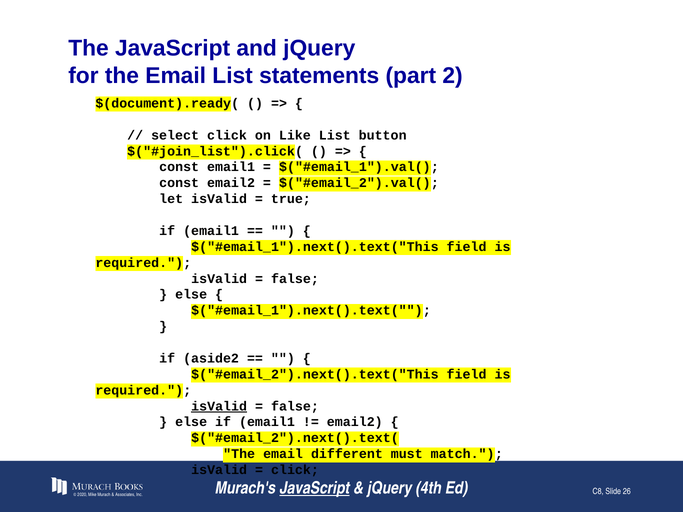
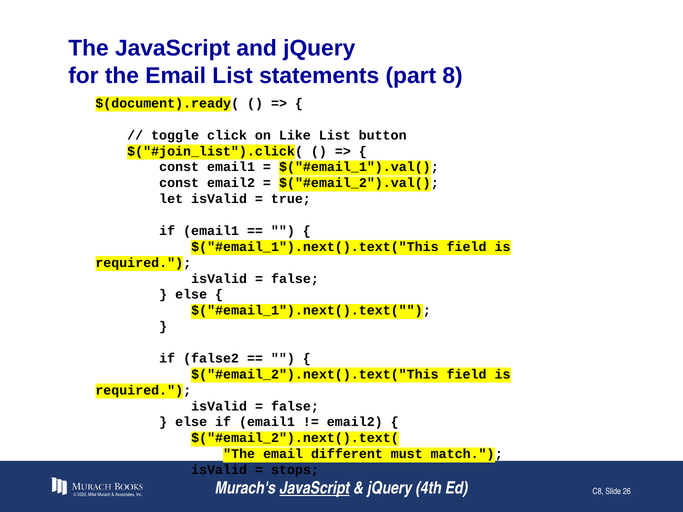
2: 2 -> 8
select: select -> toggle
aside2: aside2 -> false2
isValid at (219, 406) underline: present -> none
click at (295, 470): click -> stops
